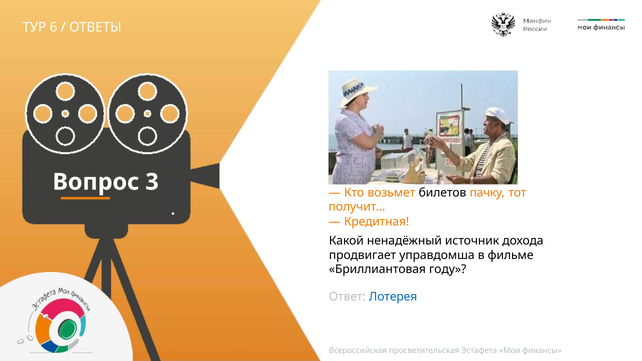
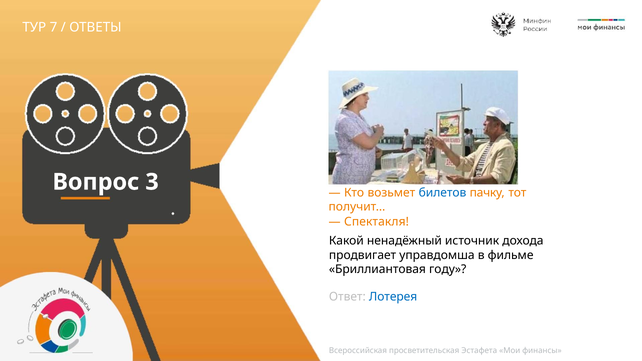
6: 6 -> 7
билетов colour: black -> blue
Кредитная: Кредитная -> Спектакля
